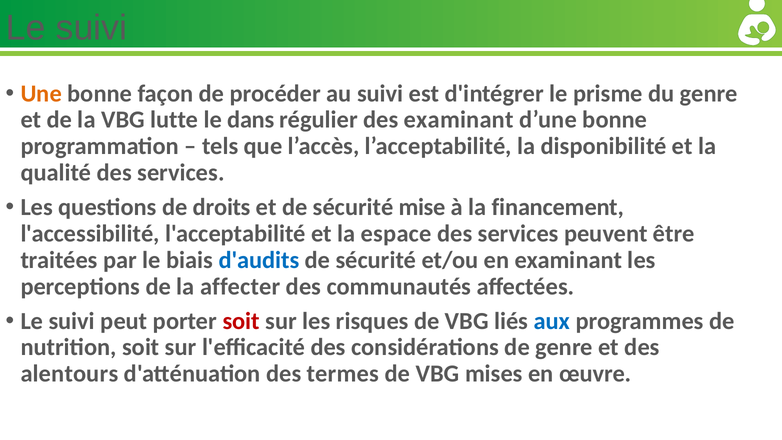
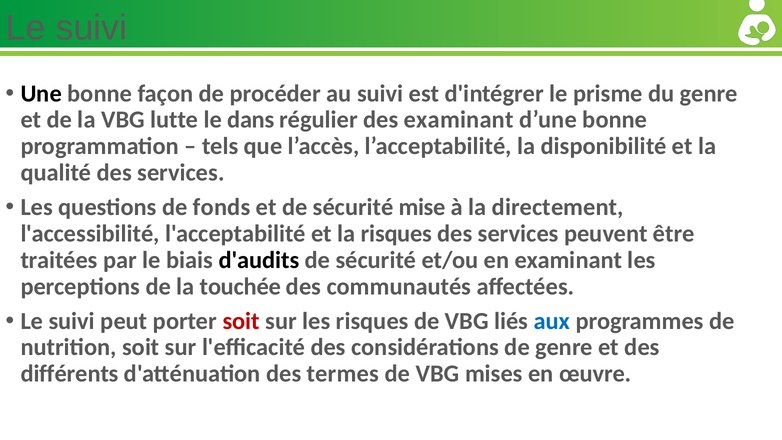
Une colour: orange -> black
droits: droits -> fonds
financement: financement -> directement
la espace: espace -> risques
d'audits colour: blue -> black
affecter: affecter -> touchée
alentours: alentours -> différents
